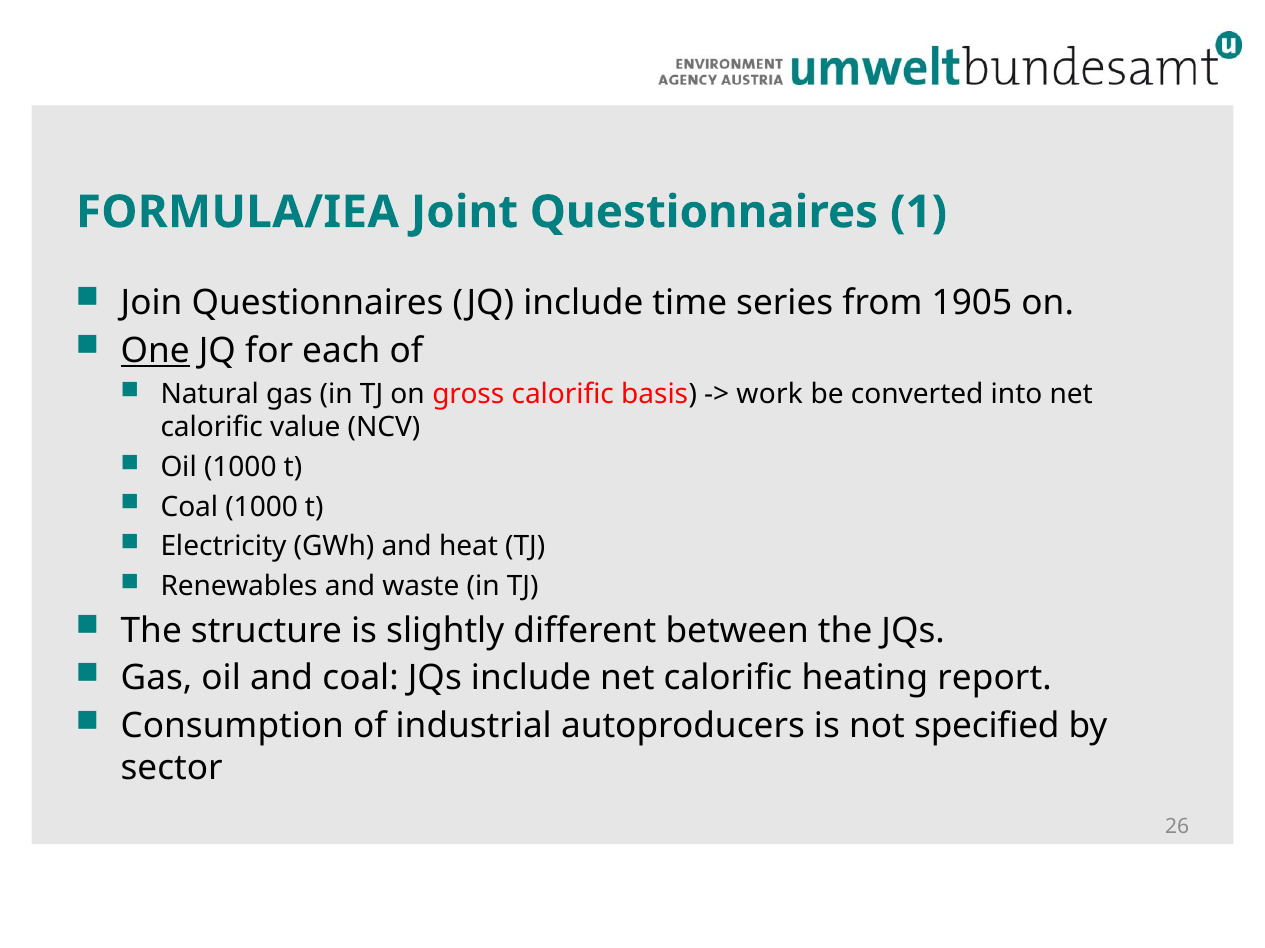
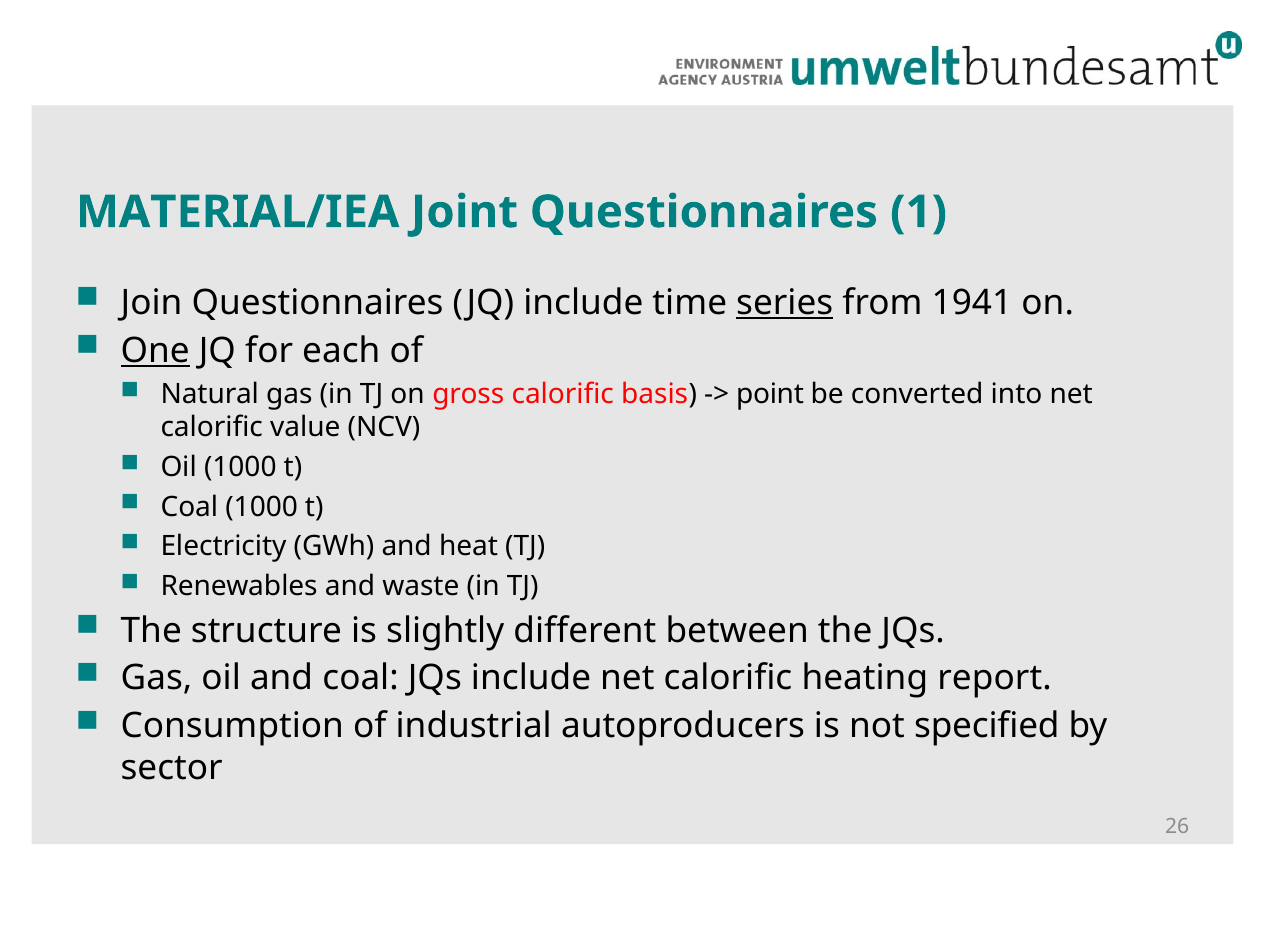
FORMULA/IEA: FORMULA/IEA -> MATERIAL/IEA
series underline: none -> present
1905: 1905 -> 1941
work: work -> point
